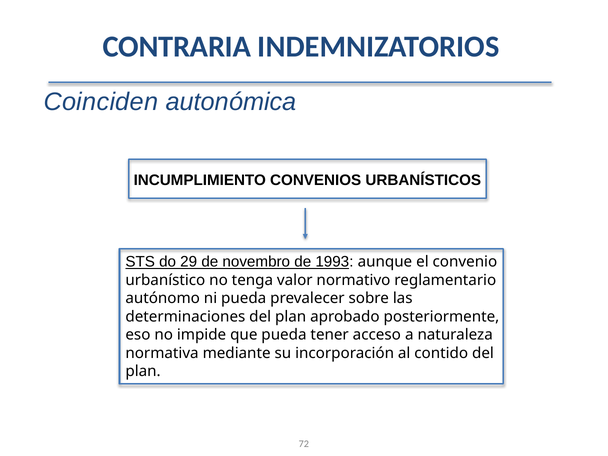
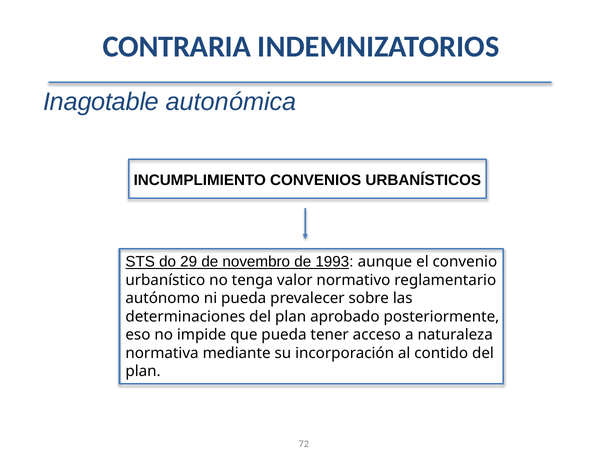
Coinciden: Coinciden -> Inagotable
